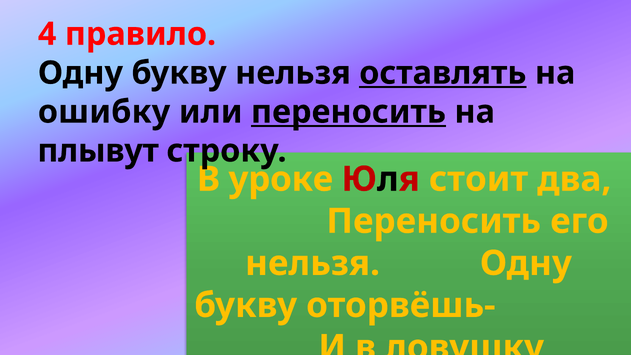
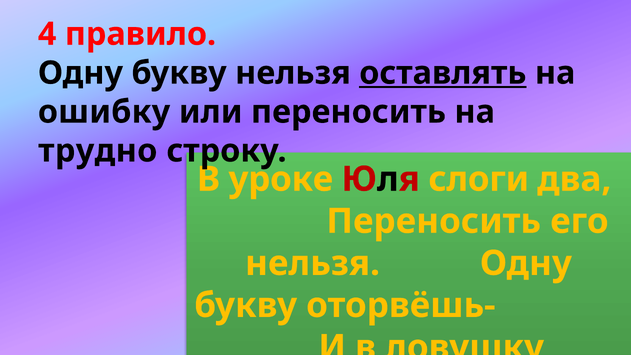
переносить at (349, 112) underline: present -> none
плывут: плывут -> трудно
стоит: стоит -> слоги
